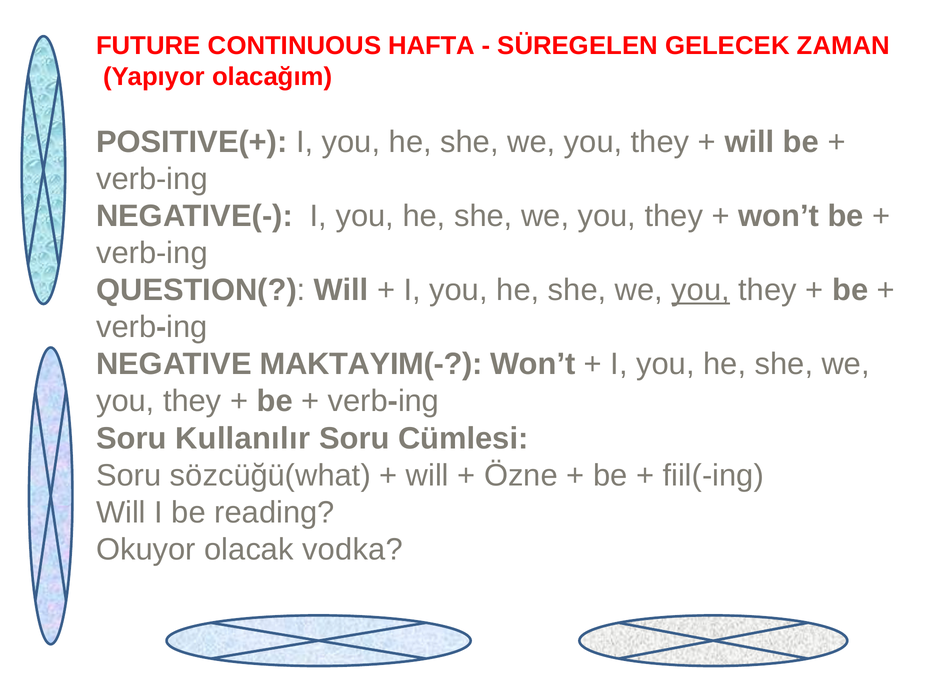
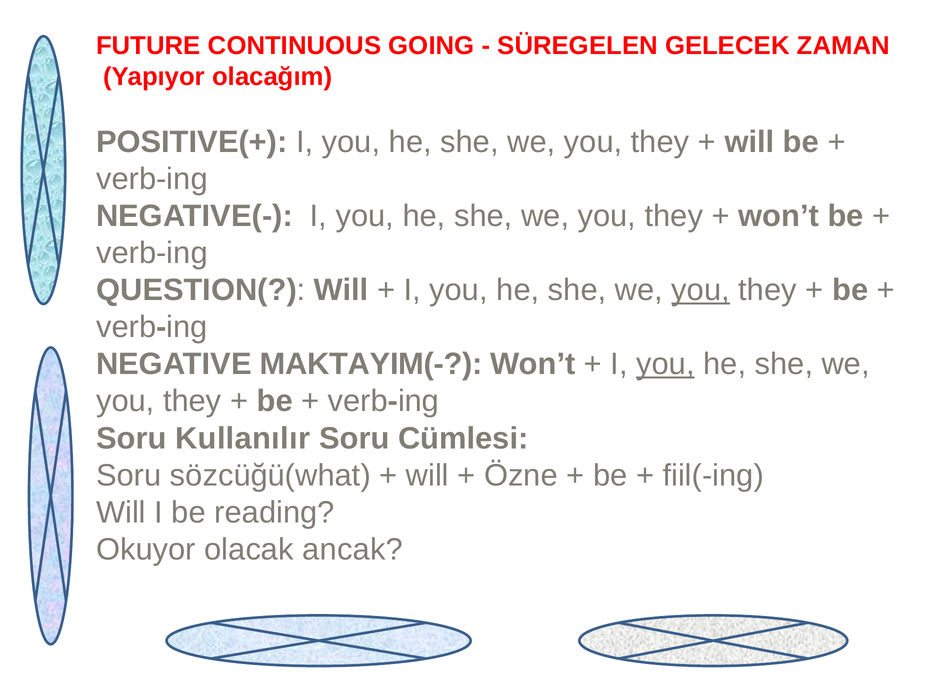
HAFTA: HAFTA -> GOING
you at (665, 364) underline: none -> present
vodka: vodka -> ancak
